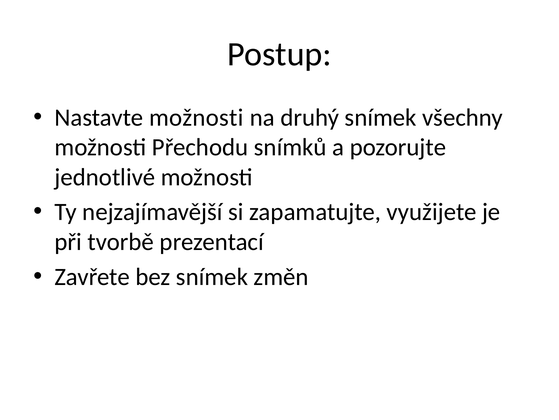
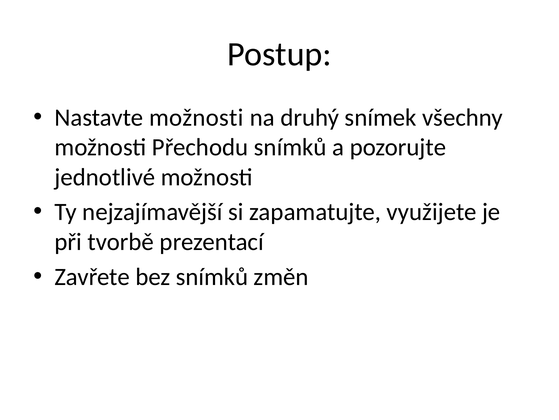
bez snímek: snímek -> snímků
